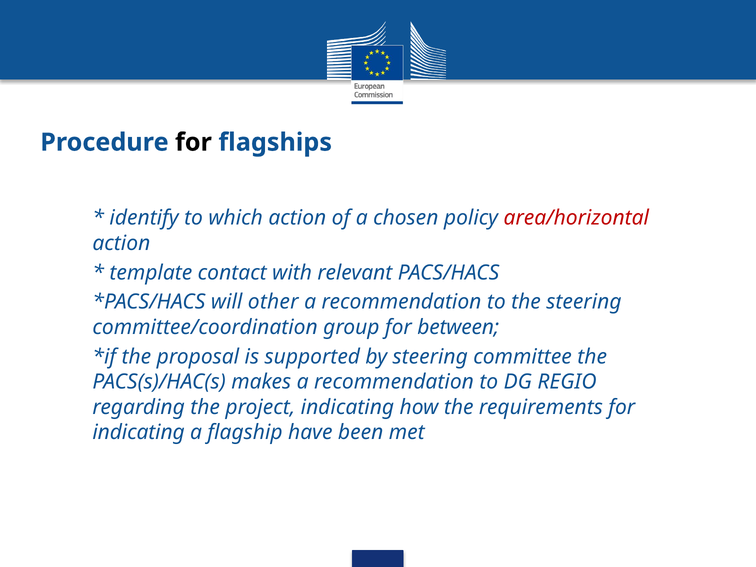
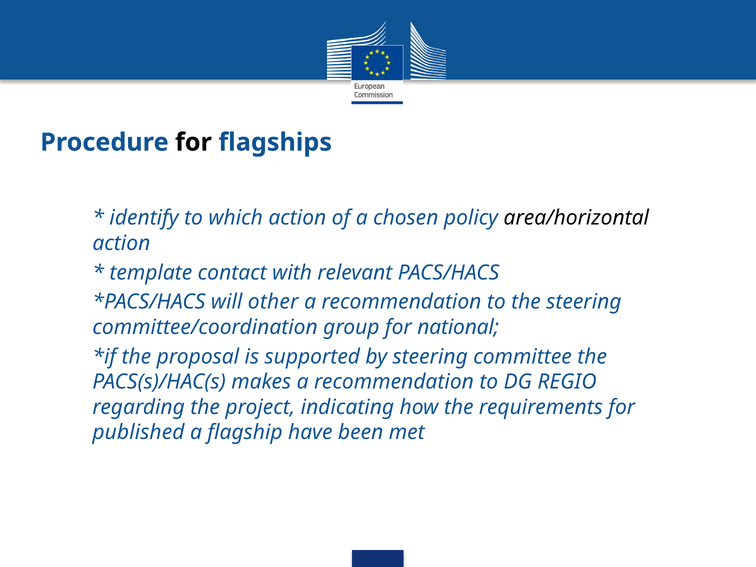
area/horizontal colour: red -> black
between: between -> national
indicating at (139, 432): indicating -> published
